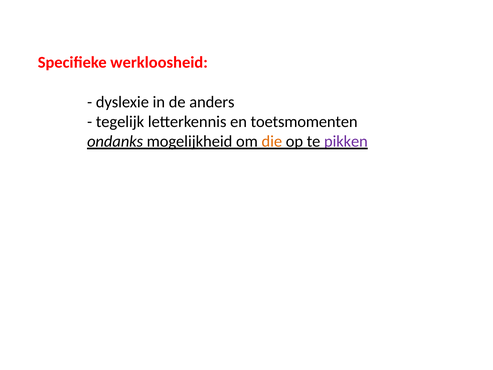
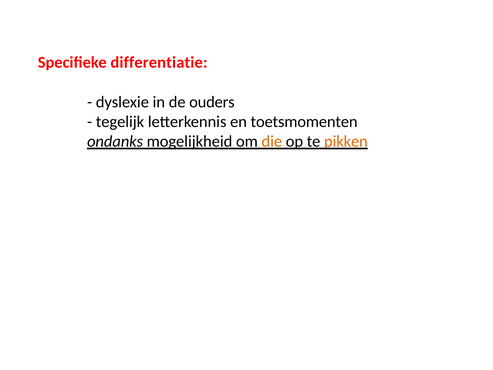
werkloosheid: werkloosheid -> differentiatie
anders: anders -> ouders
pikken colour: purple -> orange
